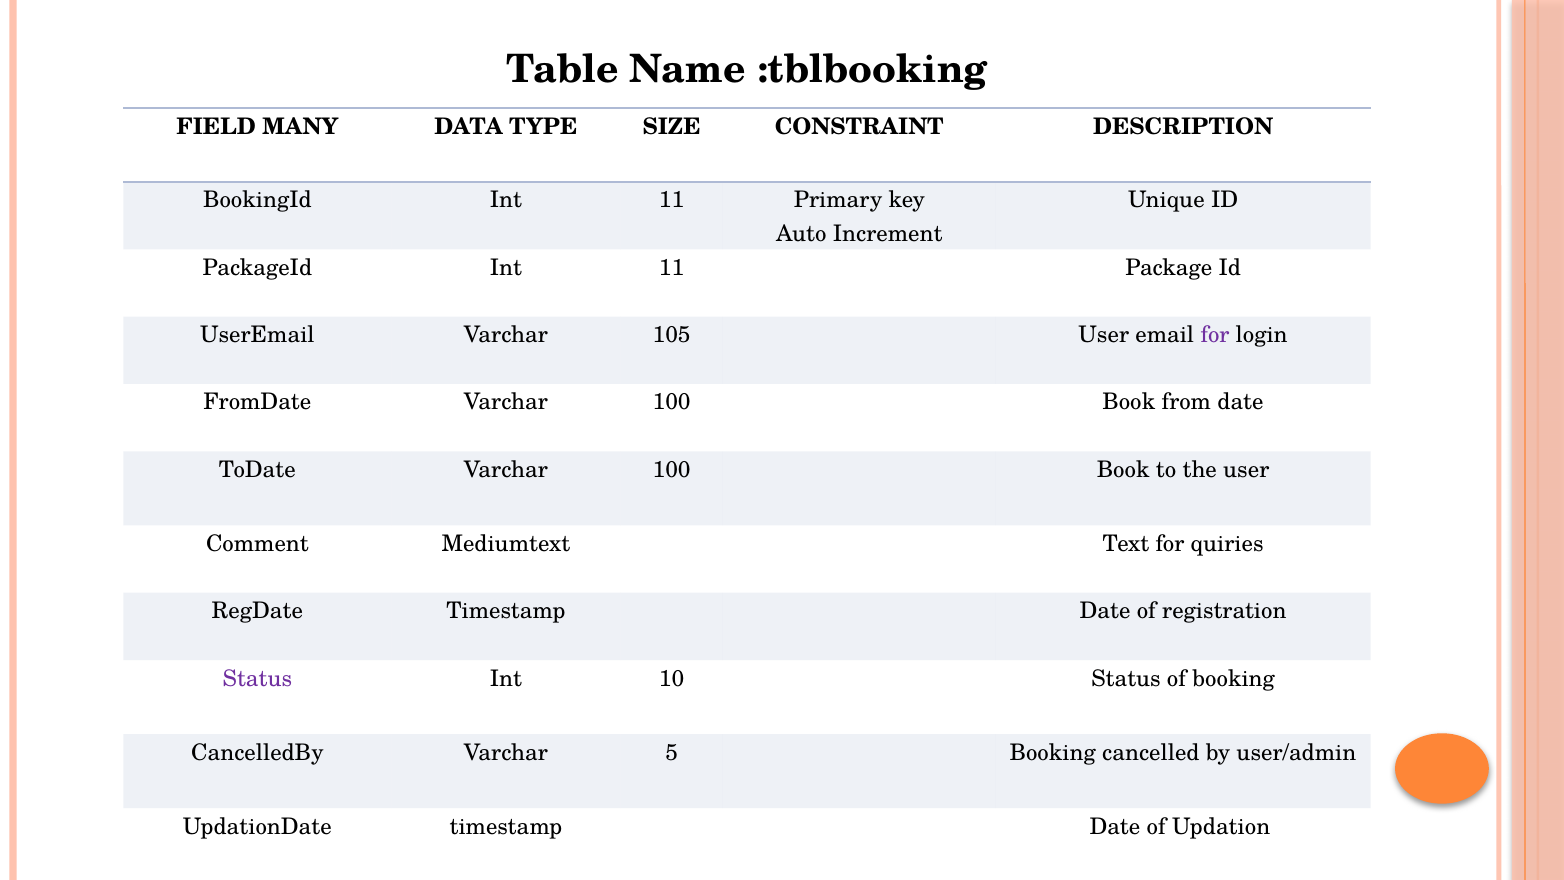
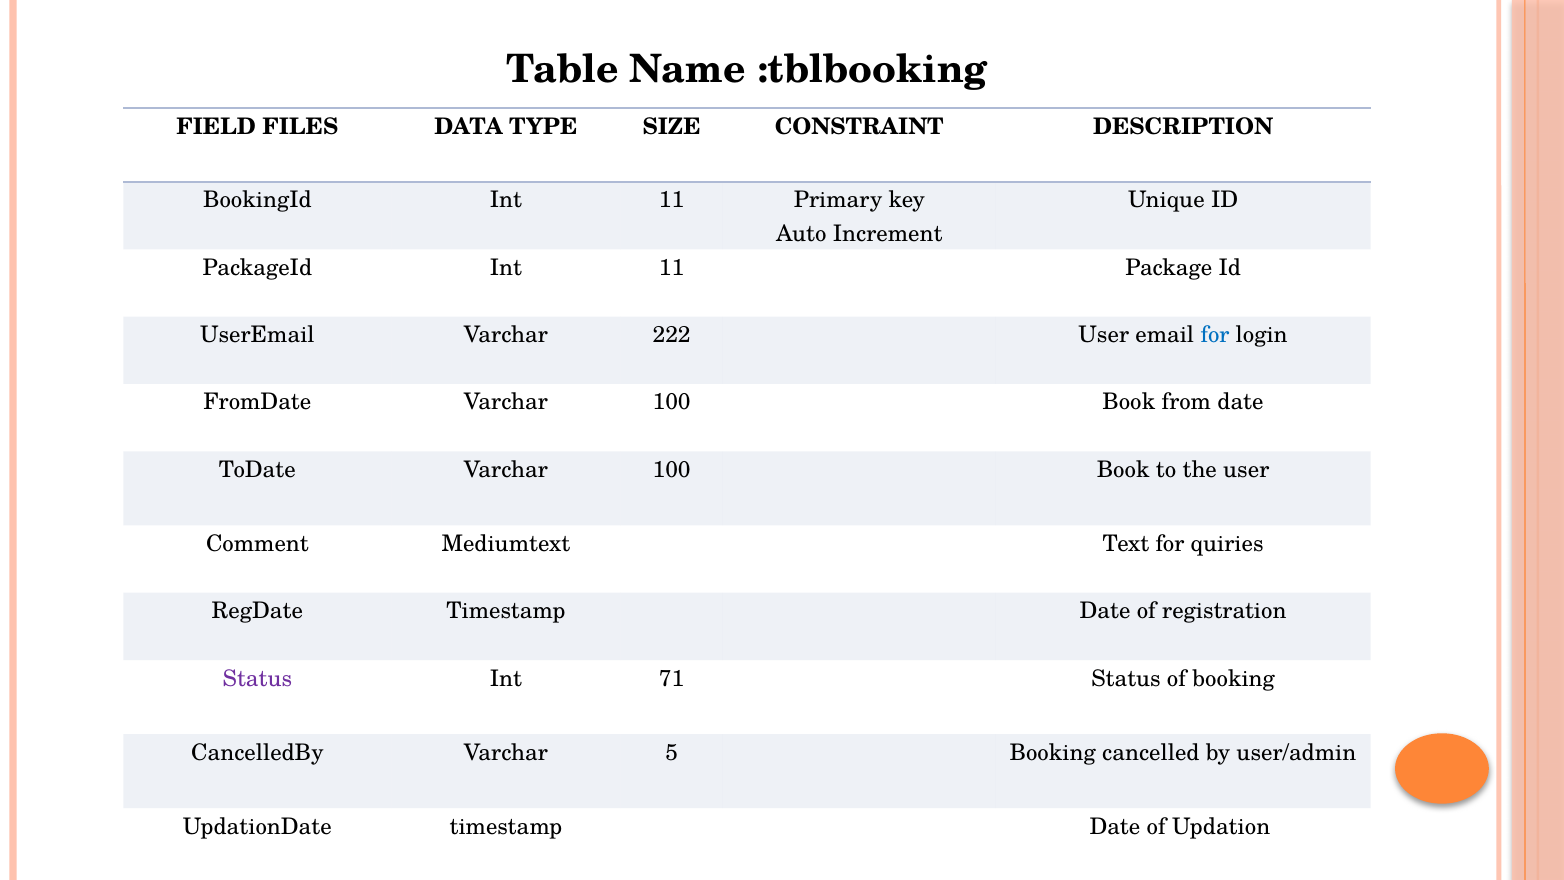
MANY: MANY -> FILES
105: 105 -> 222
for at (1215, 335) colour: purple -> blue
10: 10 -> 71
